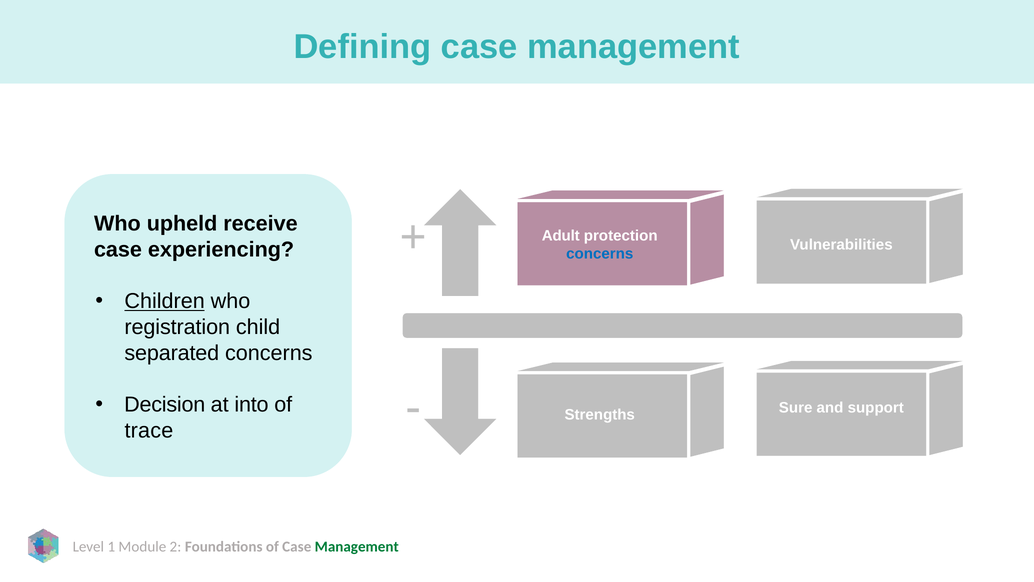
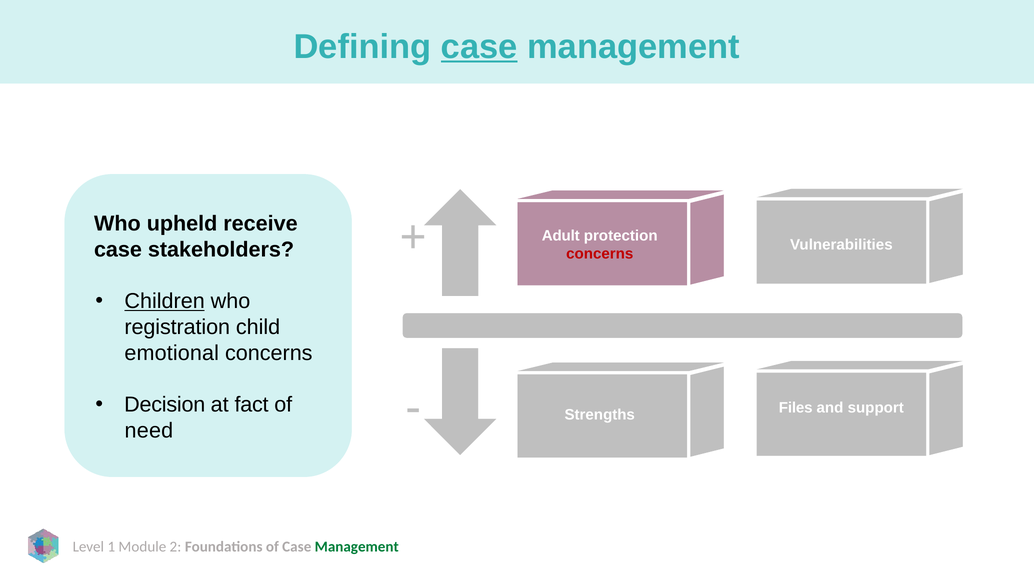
case at (479, 47) underline: none -> present
experiencing: experiencing -> stakeholders
concerns at (600, 254) colour: blue -> red
separated: separated -> emotional
into: into -> fact
Sure: Sure -> Files
trace: trace -> need
